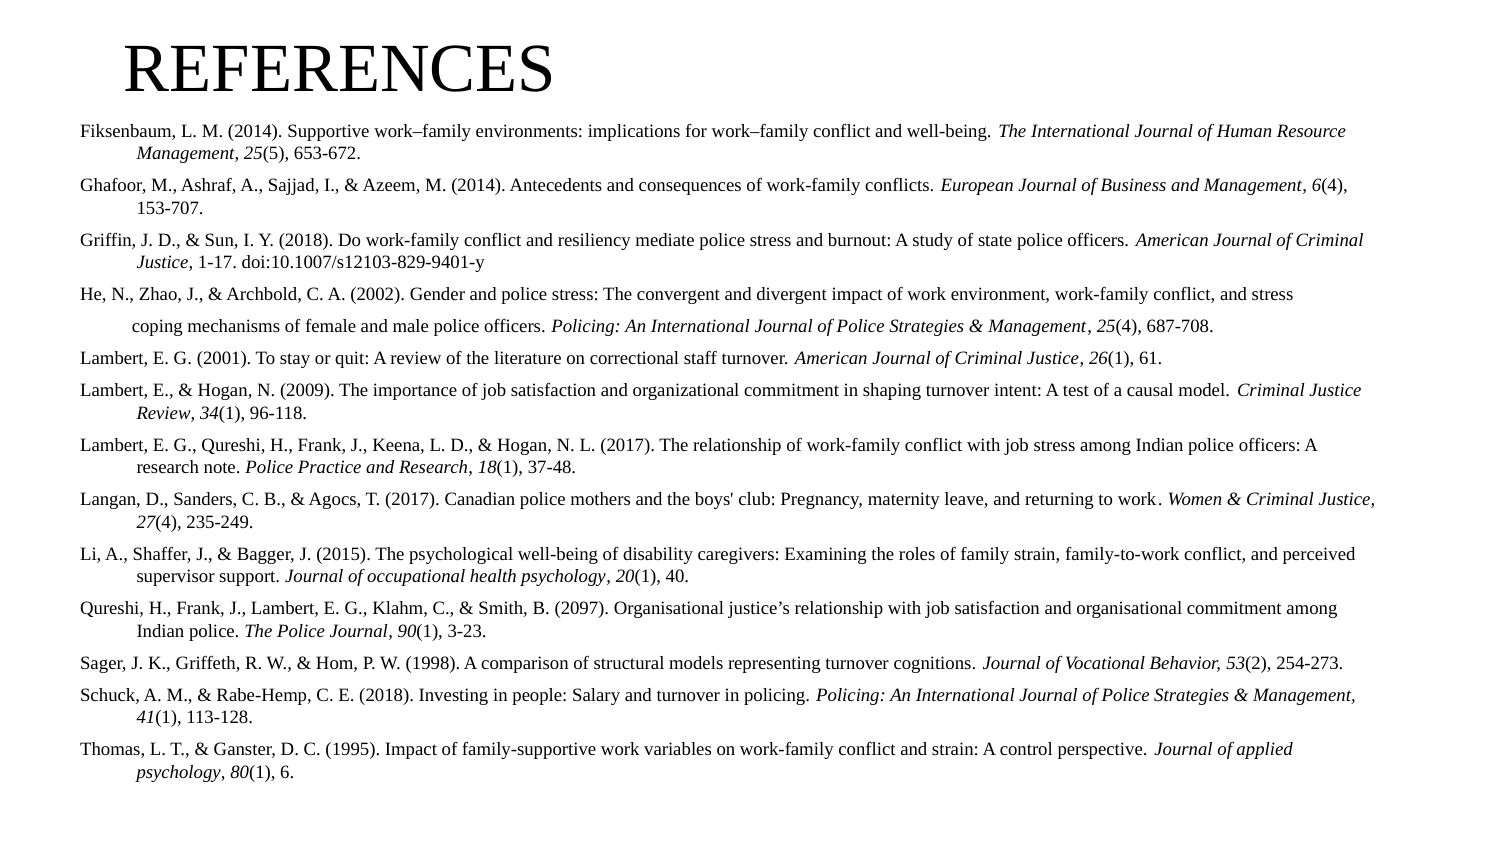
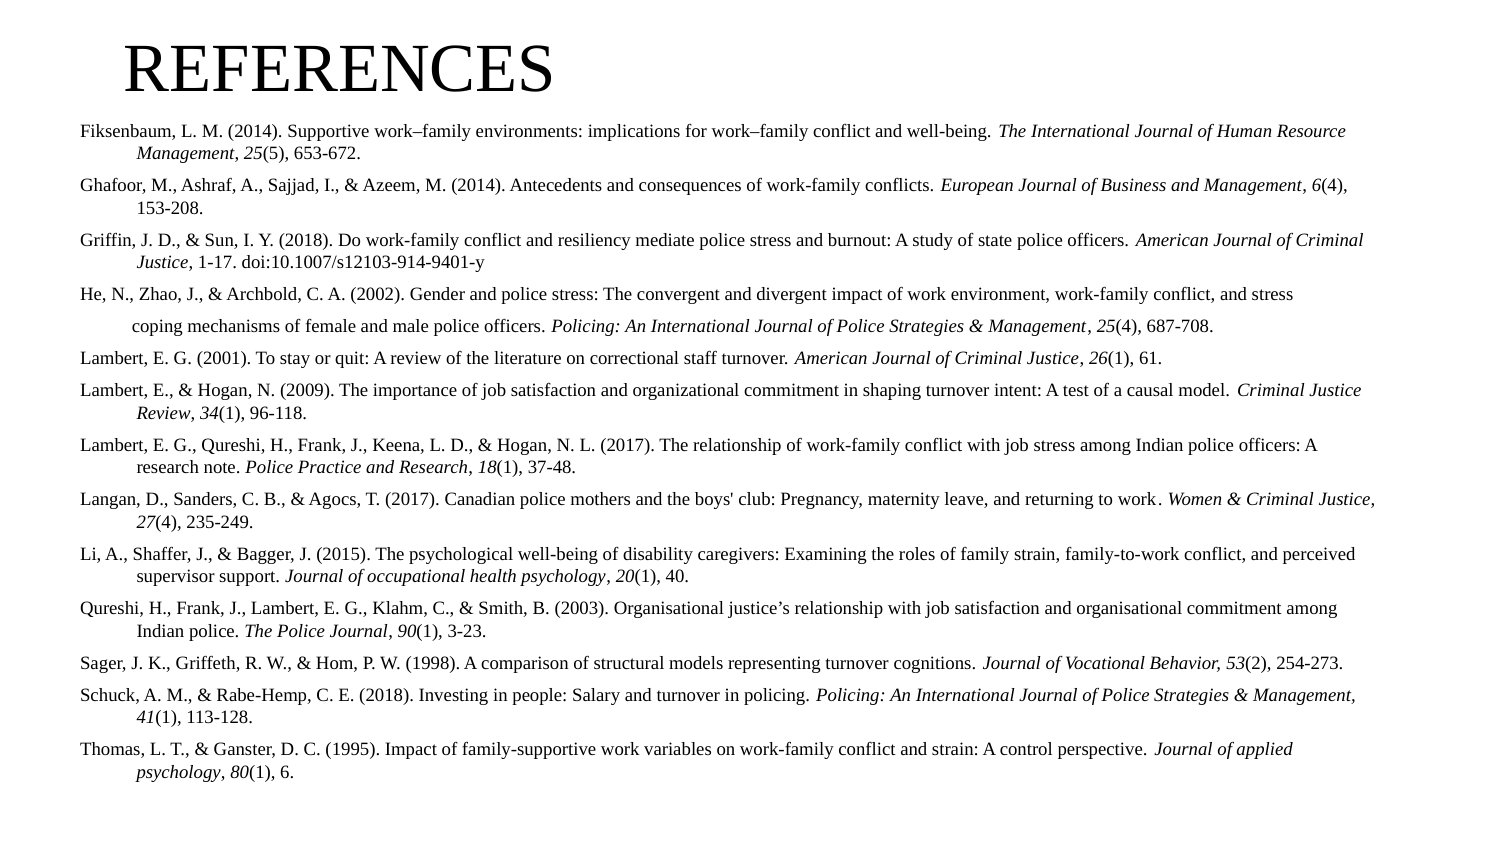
153-707: 153-707 -> 153-208
doi:10.1007/s12103-829-9401-y: doi:10.1007/s12103-829-9401-y -> doi:10.1007/s12103-914-9401-y
2097: 2097 -> 2003
